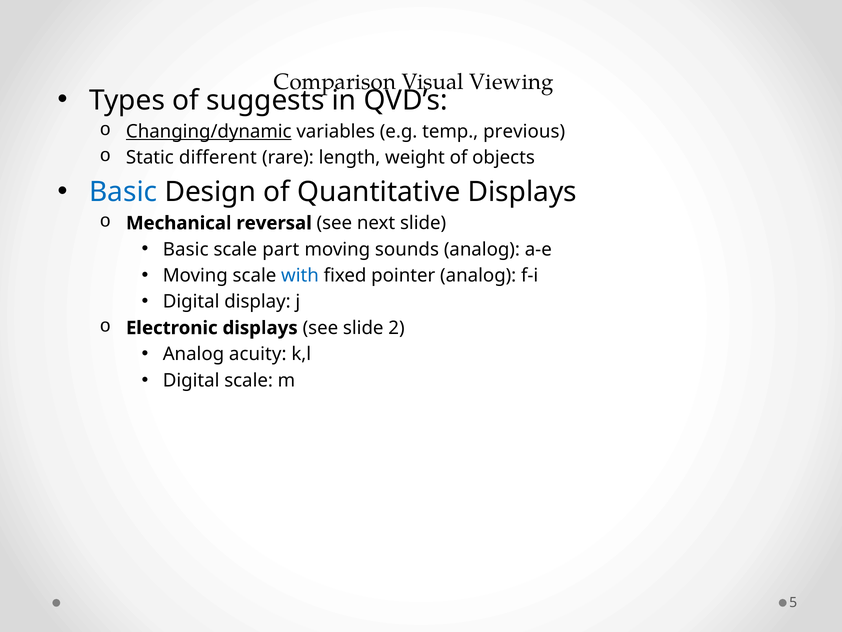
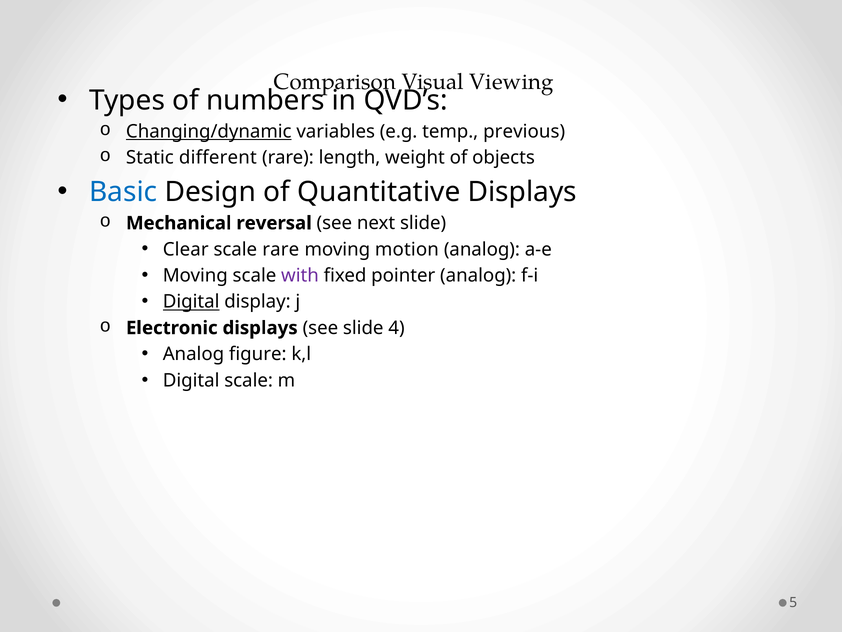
suggests: suggests -> numbers
Basic at (186, 249): Basic -> Clear
scale part: part -> rare
sounds: sounds -> motion
with colour: blue -> purple
Digital at (191, 302) underline: none -> present
2: 2 -> 4
acuity: acuity -> figure
